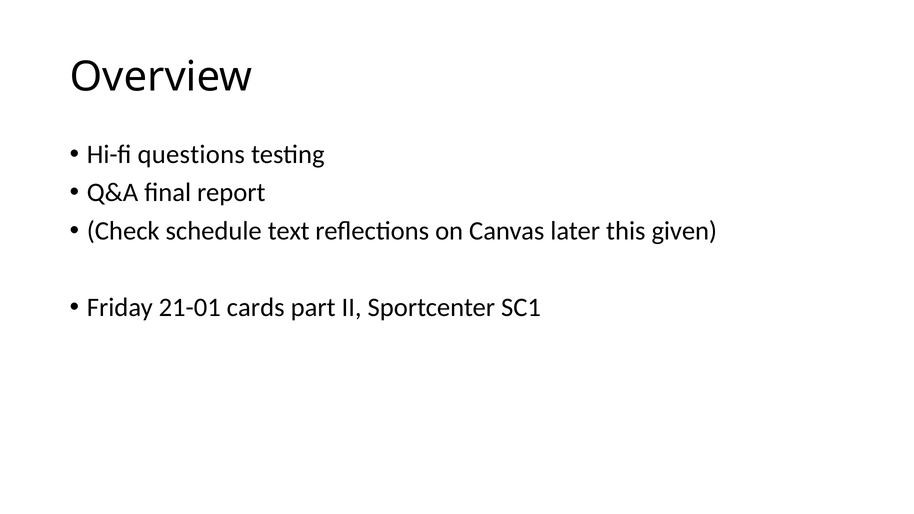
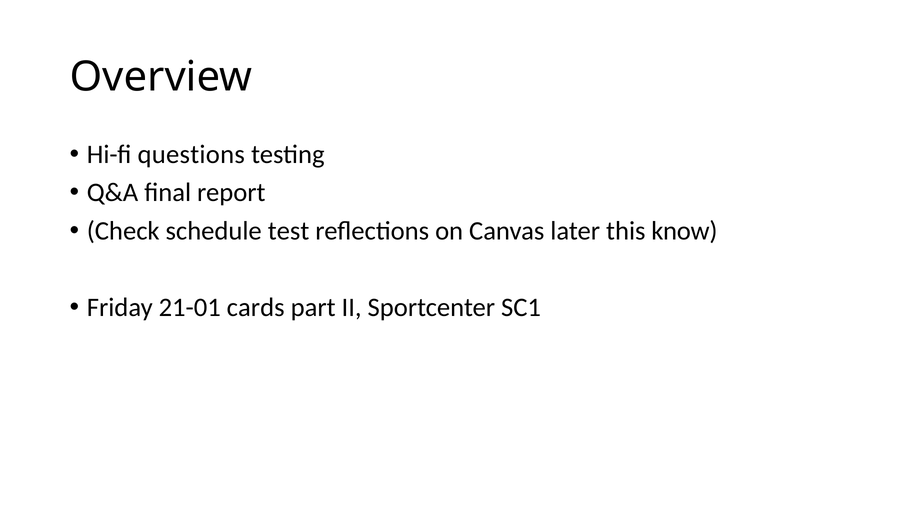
text: text -> test
given: given -> know
